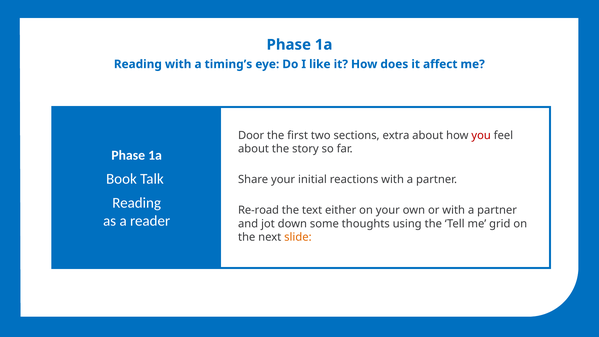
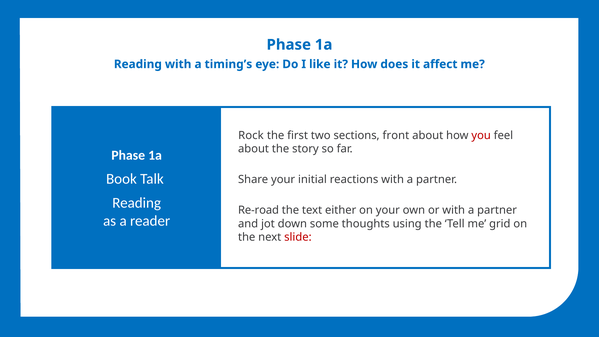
Door: Door -> Rock
extra: extra -> front
slide colour: orange -> red
